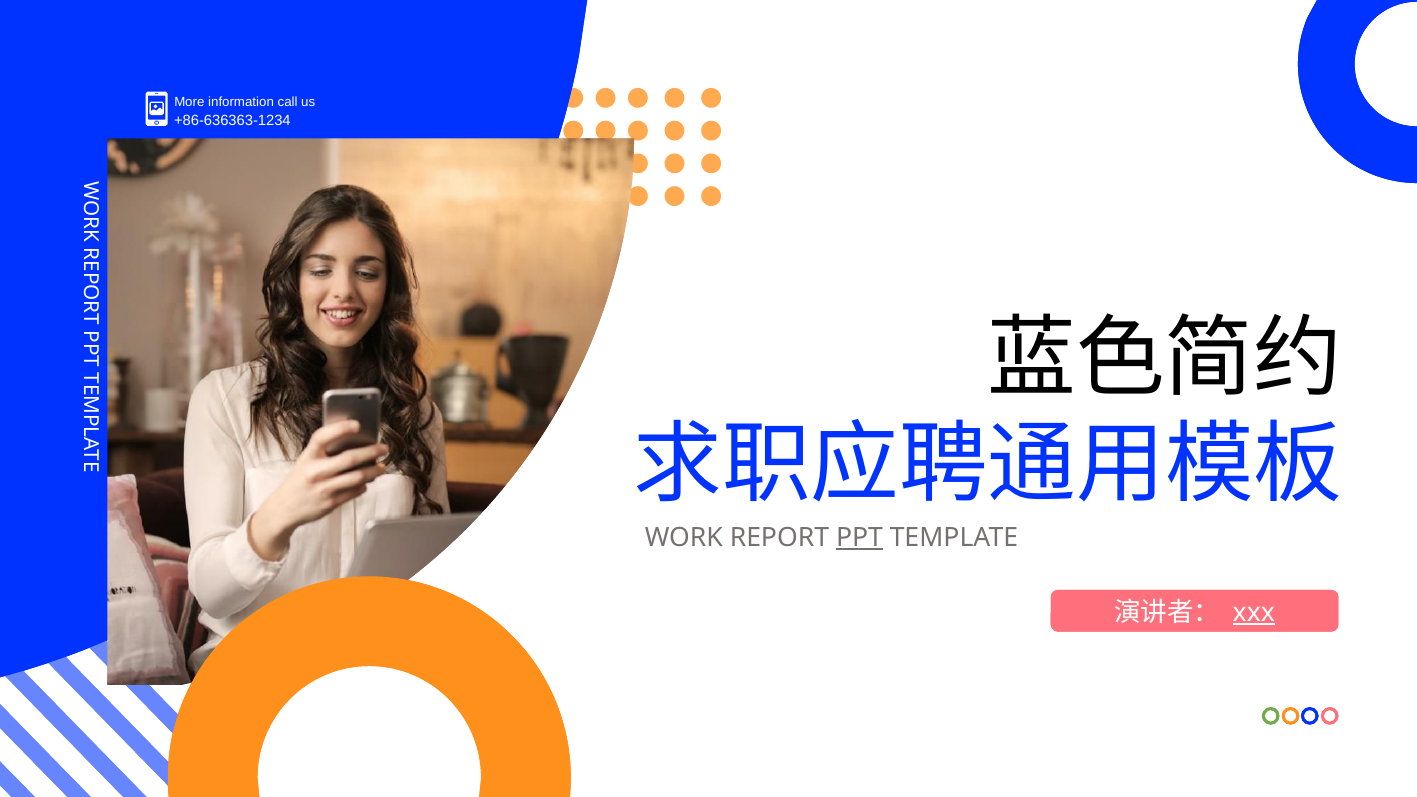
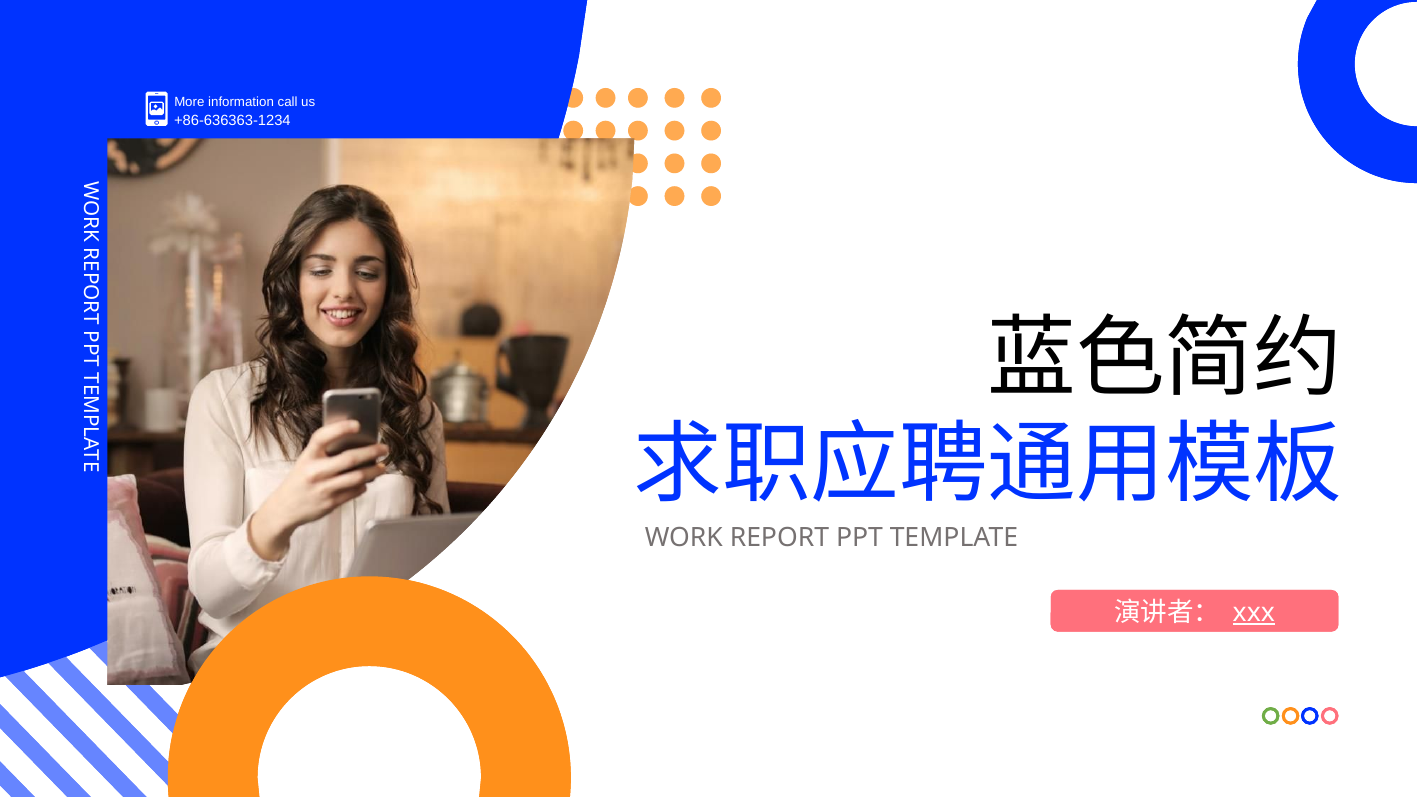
PPT underline: present -> none
